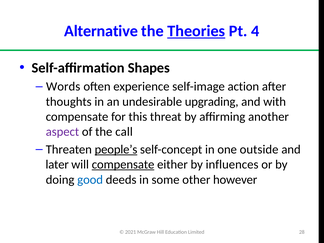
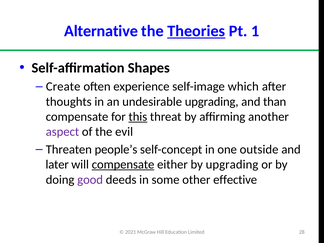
4: 4 -> 1
Words: Words -> Create
action: action -> which
with: with -> than
this underline: none -> present
call: call -> evil
people’s underline: present -> none
by influences: influences -> upgrading
good colour: blue -> purple
however: however -> effective
